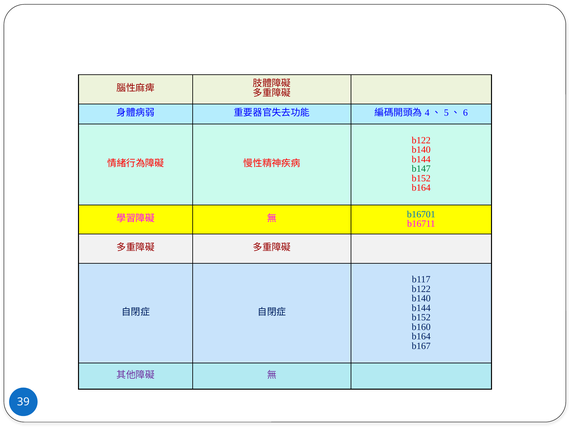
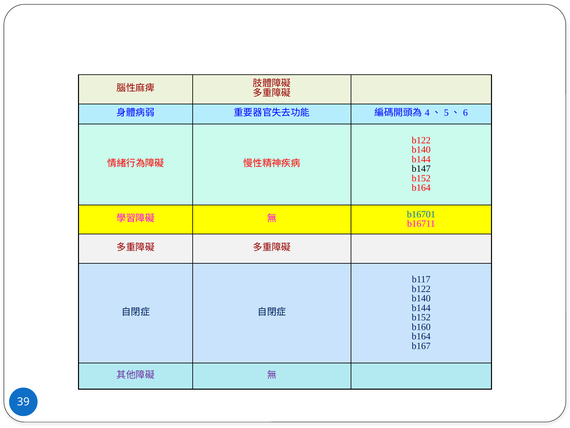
b147 colour: green -> black
